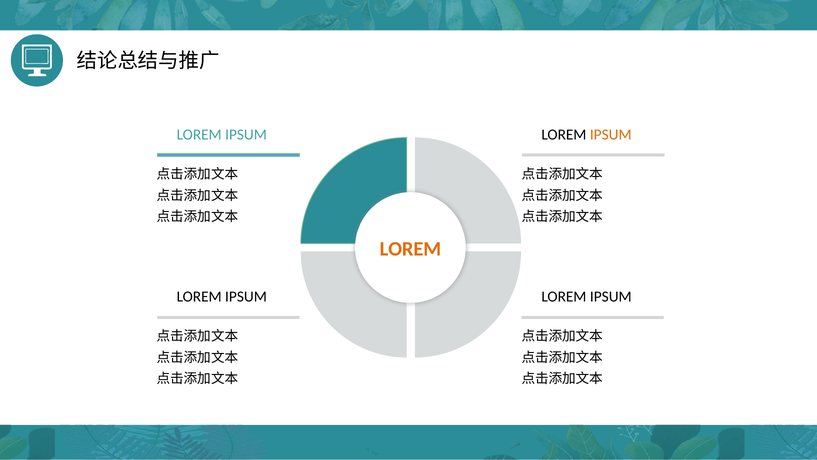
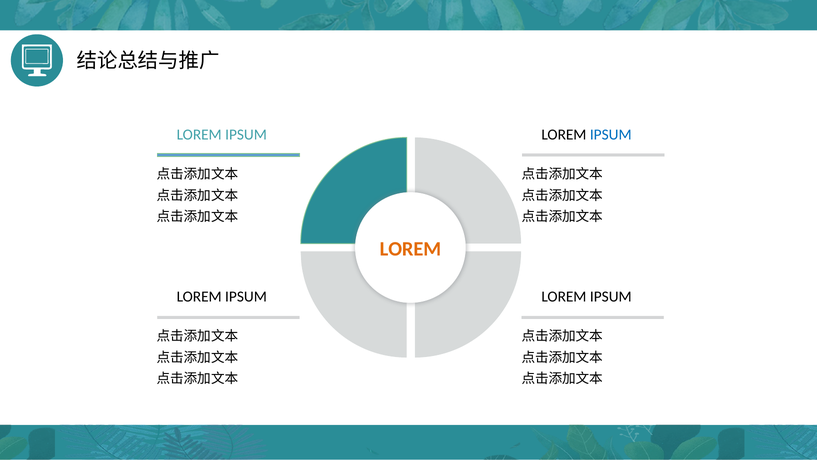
IPSUM at (611, 135) colour: orange -> blue
